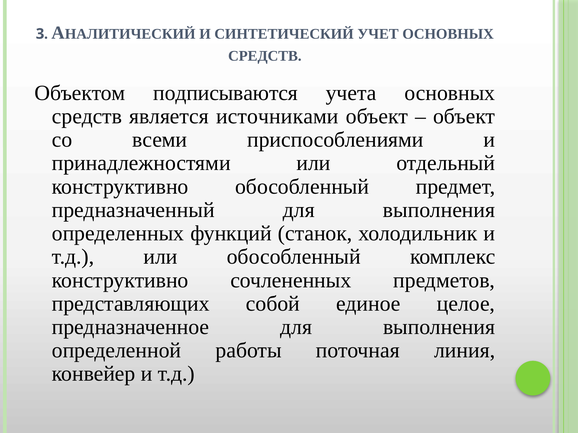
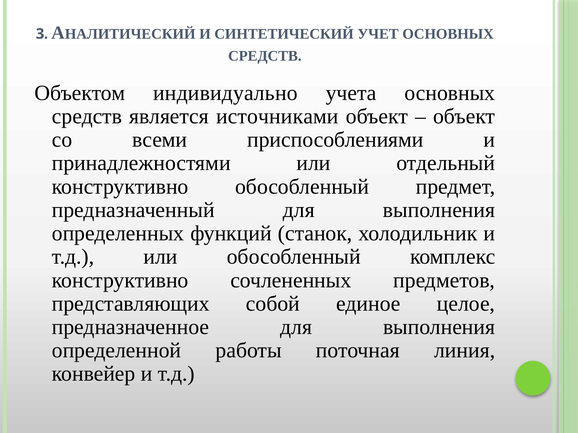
подписываются: подписываются -> индивидуально
